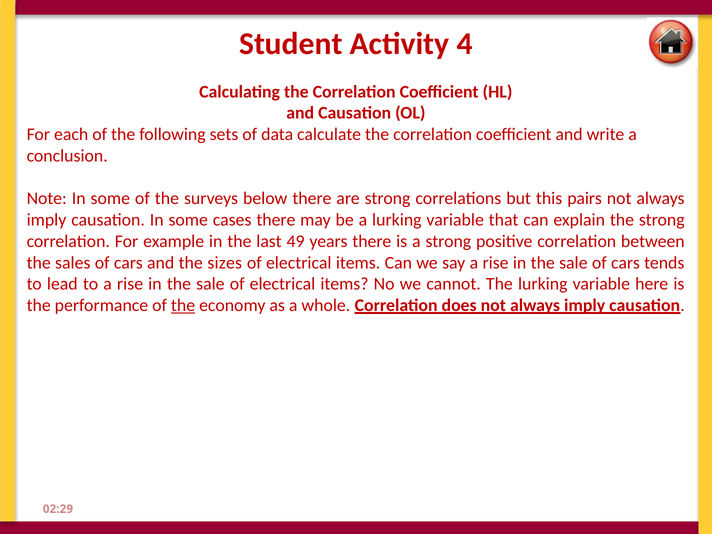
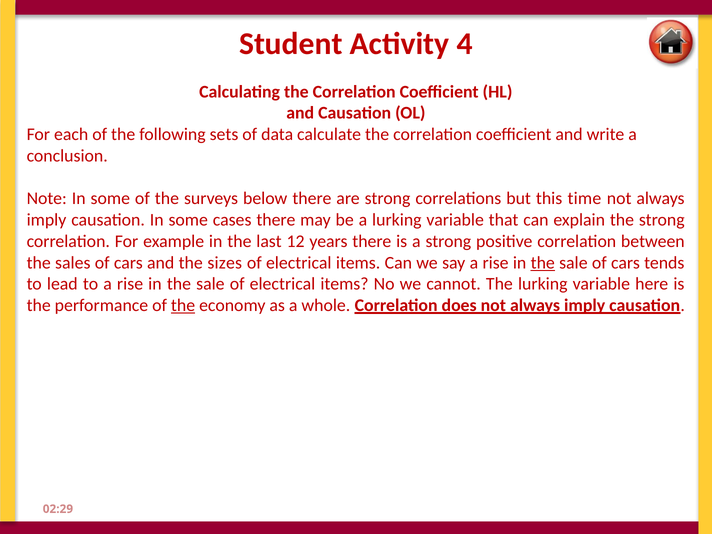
pairs: pairs -> time
49: 49 -> 12
the at (543, 263) underline: none -> present
